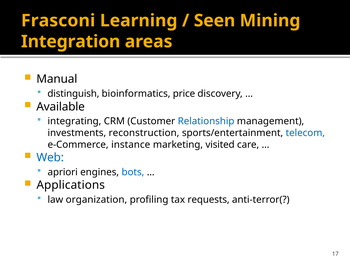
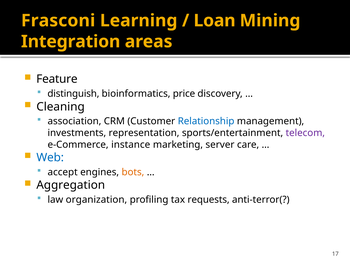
Seen: Seen -> Loan
Manual: Manual -> Feature
Available: Available -> Cleaning
integrating: integrating -> association
reconstruction: reconstruction -> representation
telecom colour: blue -> purple
visited: visited -> server
apriori: apriori -> accept
bots colour: blue -> orange
Applications: Applications -> Aggregation
